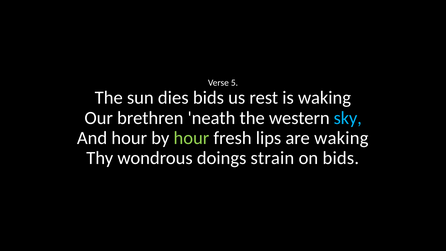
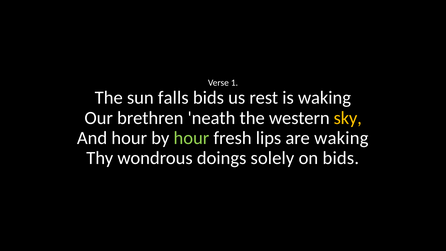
5: 5 -> 1
dies: dies -> falls
sky colour: light blue -> yellow
strain: strain -> solely
